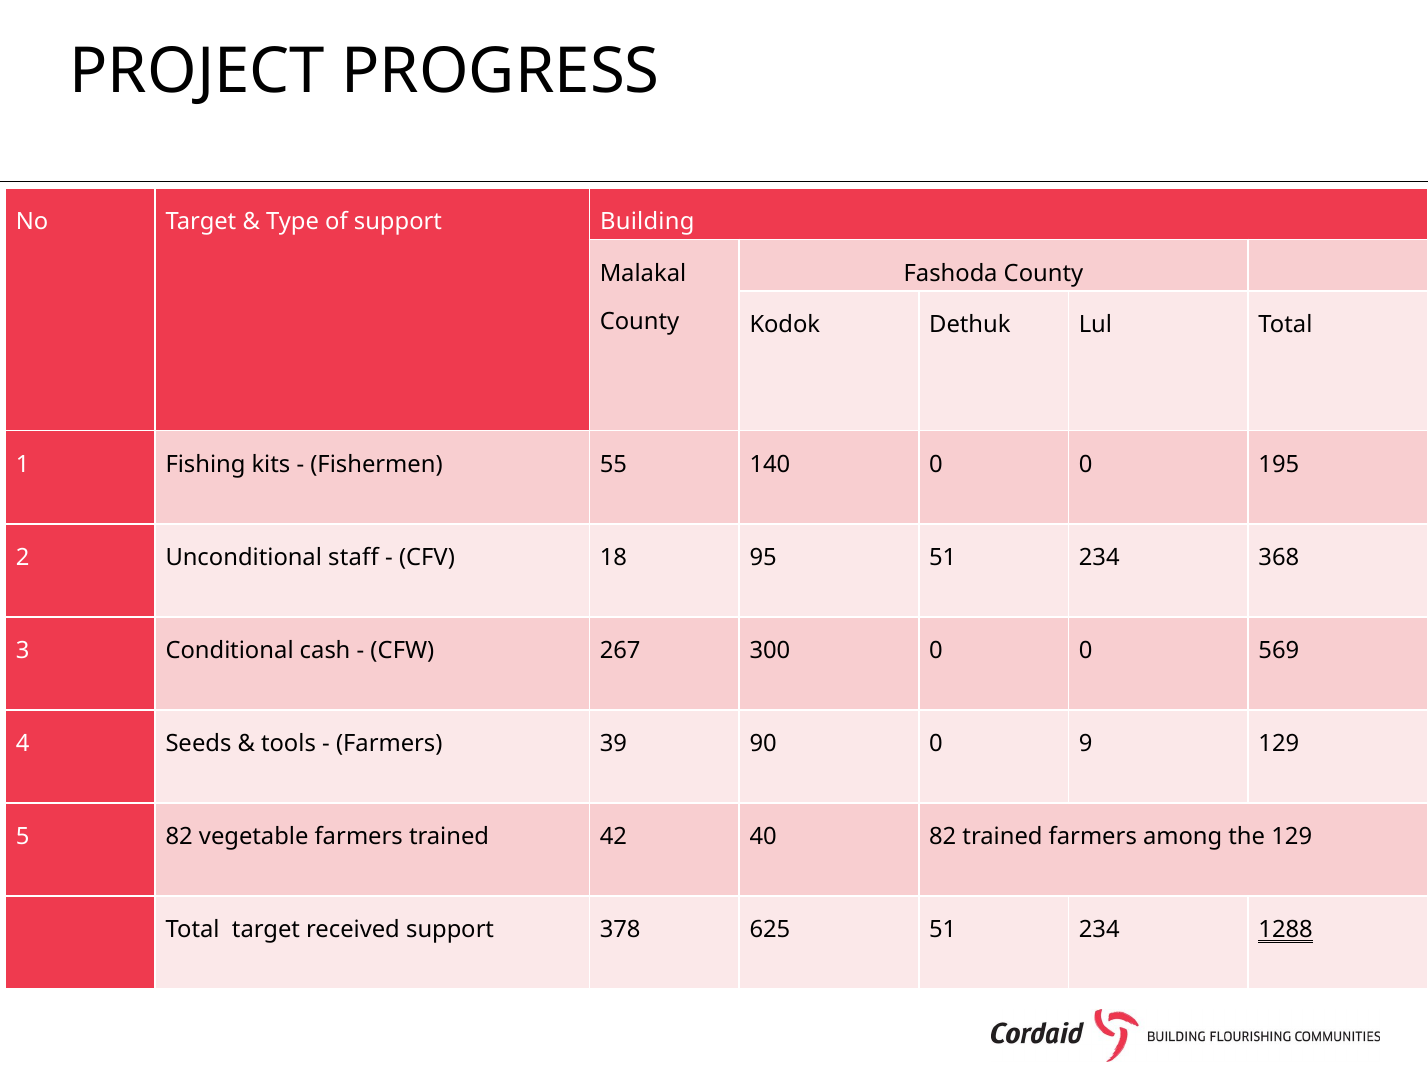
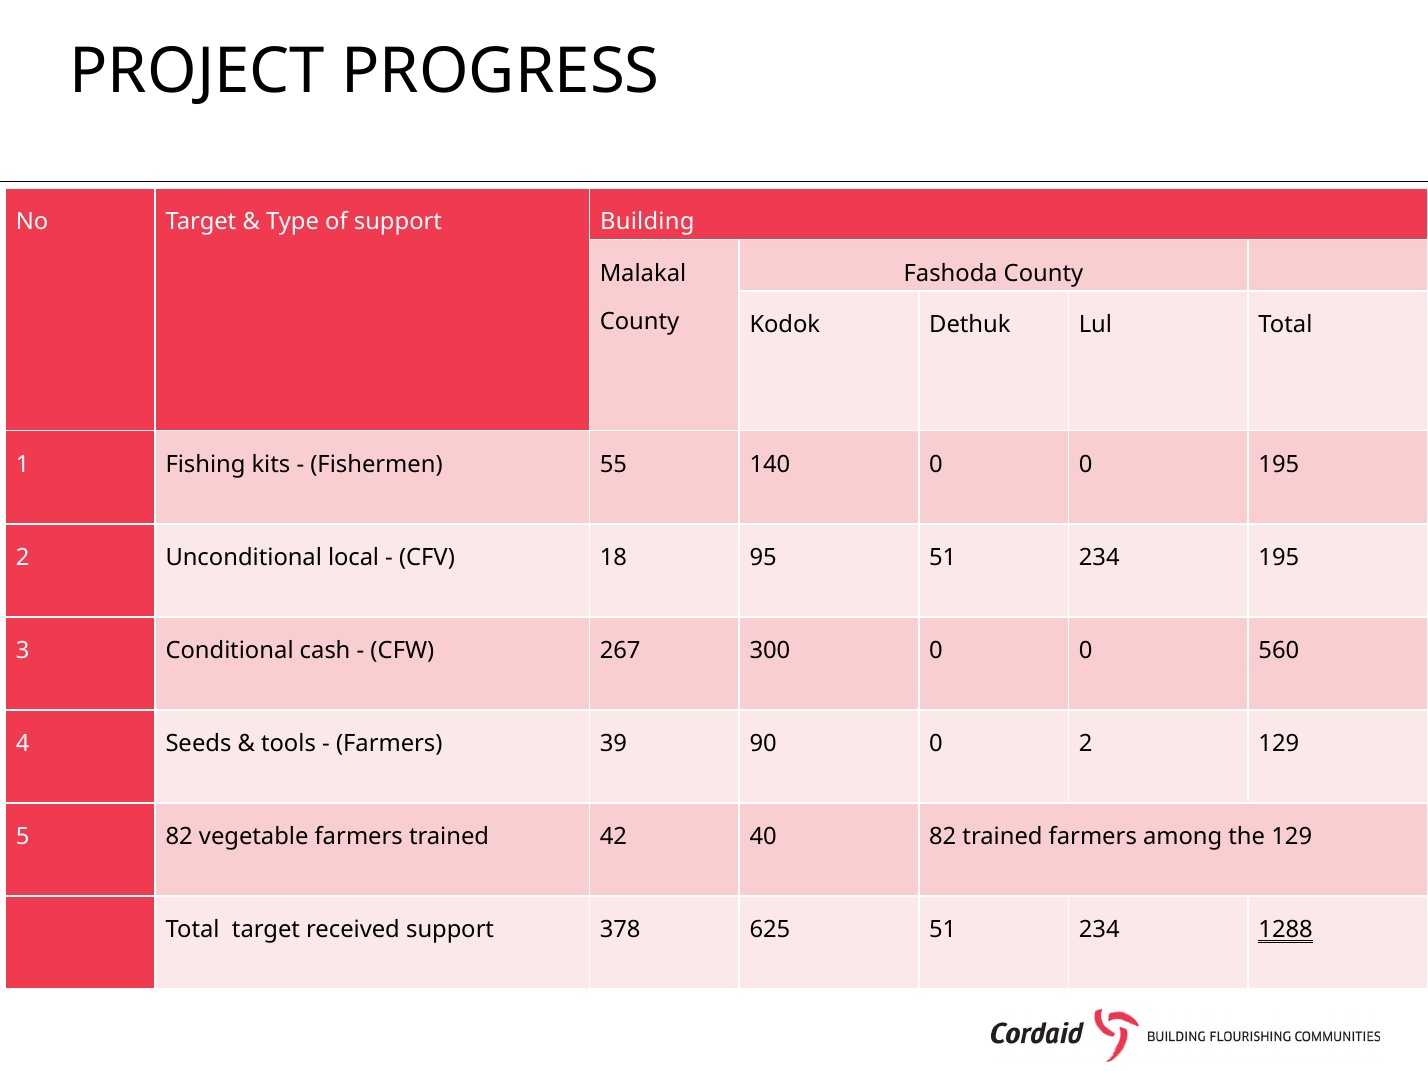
staff: staff -> local
234 368: 368 -> 195
569: 569 -> 560
0 9: 9 -> 2
